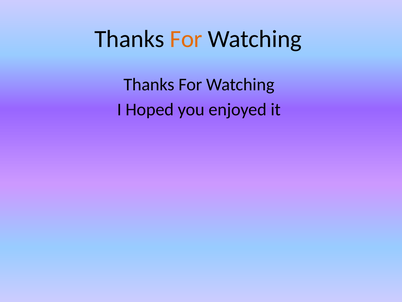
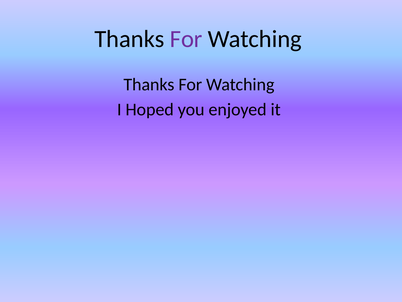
For at (186, 39) colour: orange -> purple
